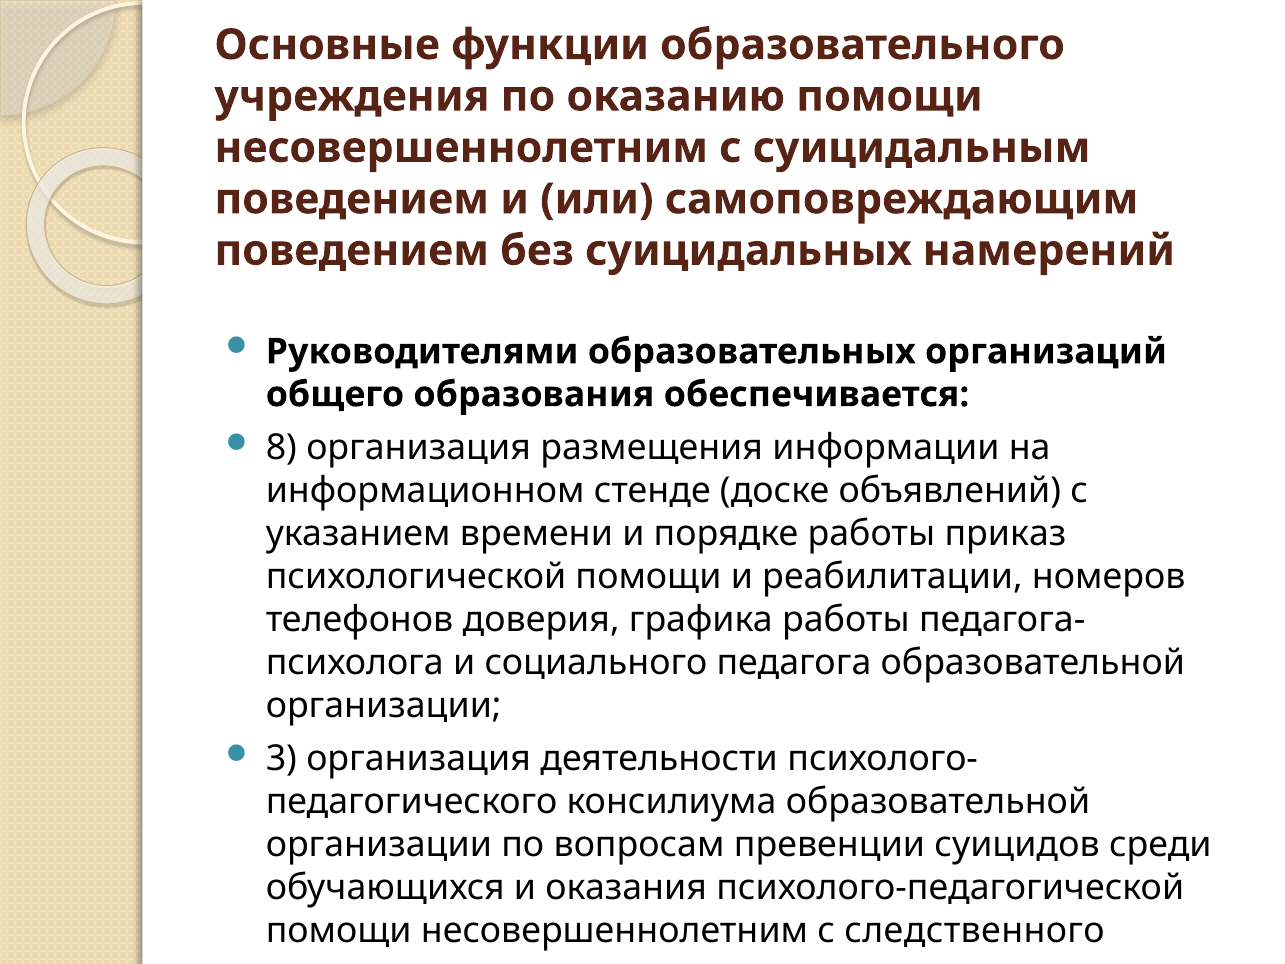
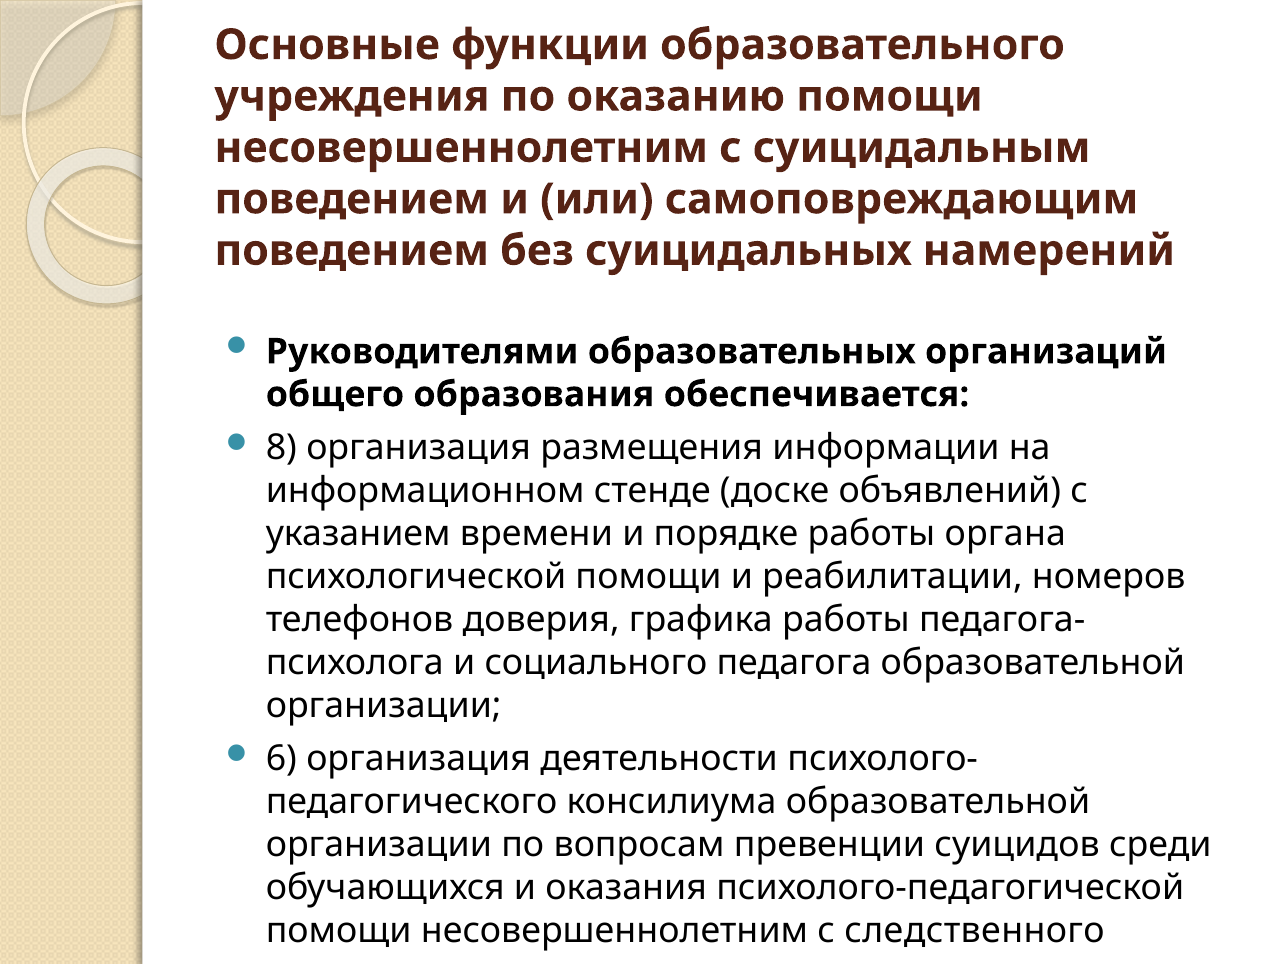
приказ: приказ -> органа
3: 3 -> 6
